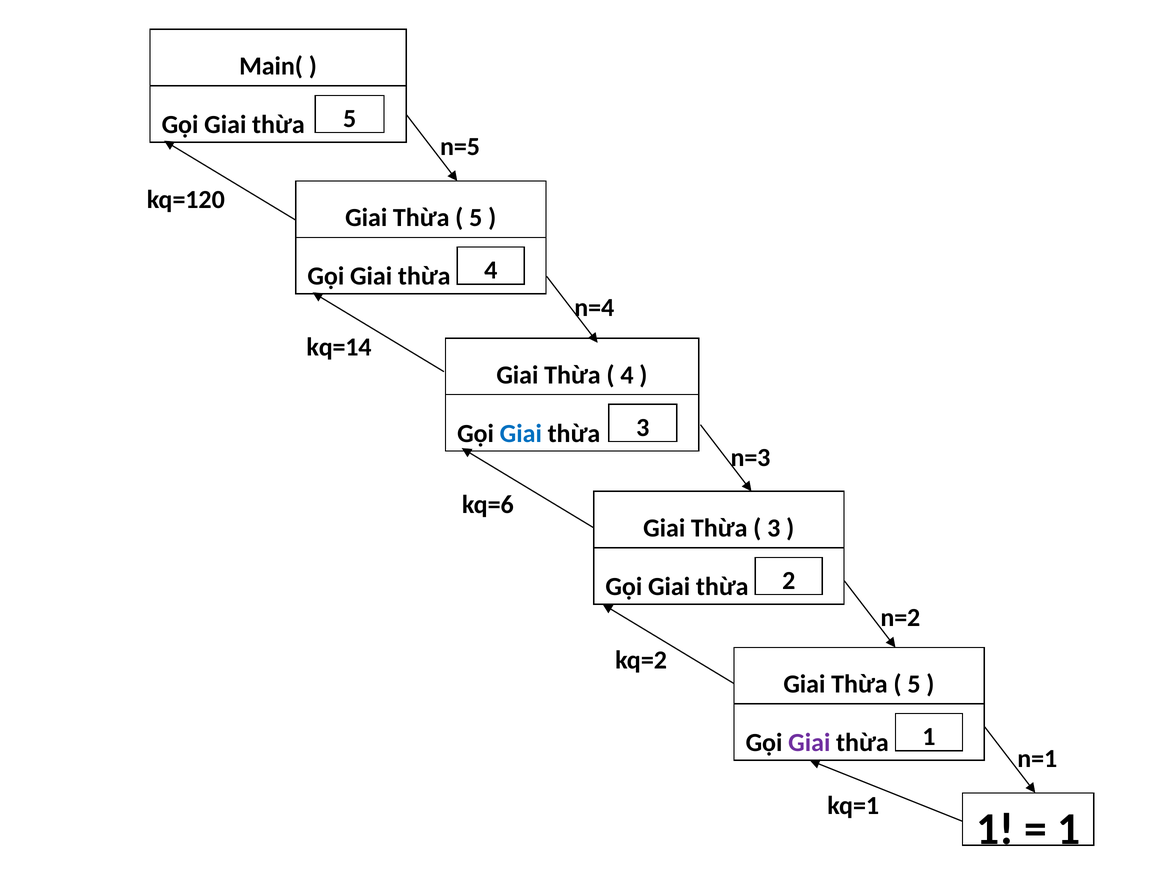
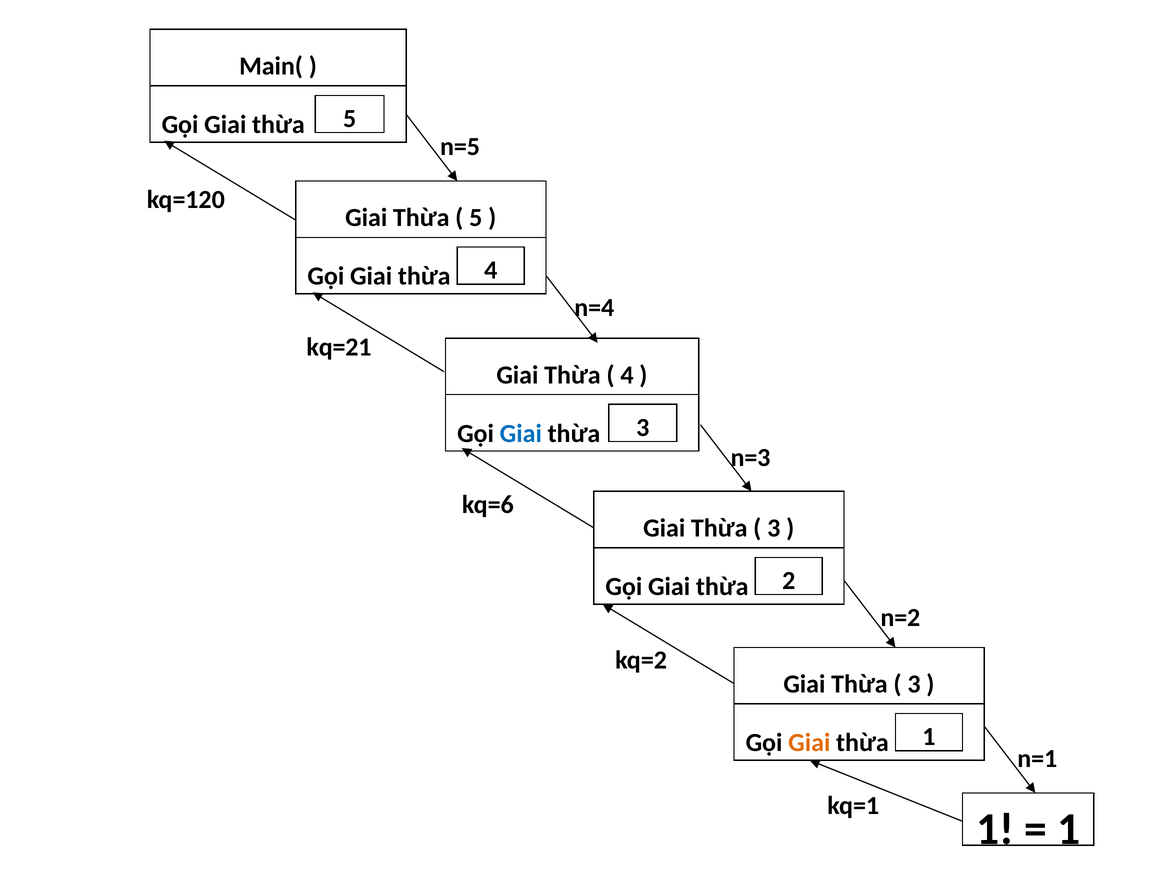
kq=14: kq=14 -> kq=21
5 at (914, 684): 5 -> 3
Giai at (809, 743) colour: purple -> orange
